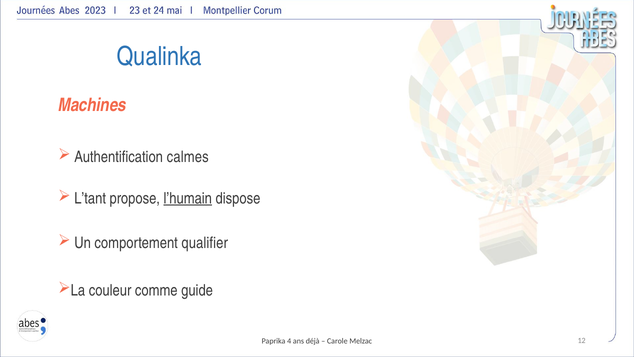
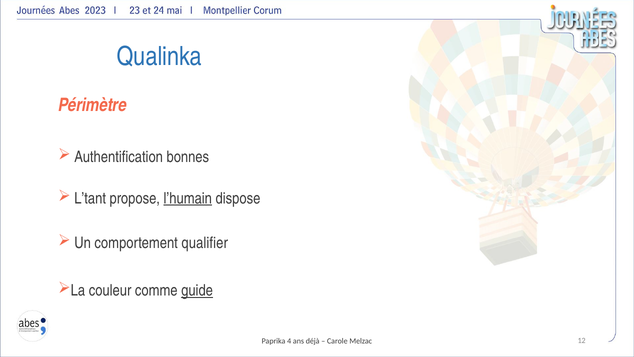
Machines: Machines -> Périmètre
calmes: calmes -> bonnes
guide underline: none -> present
